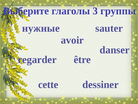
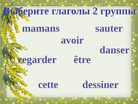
3: 3 -> 2
нужные: нужные -> mamans
